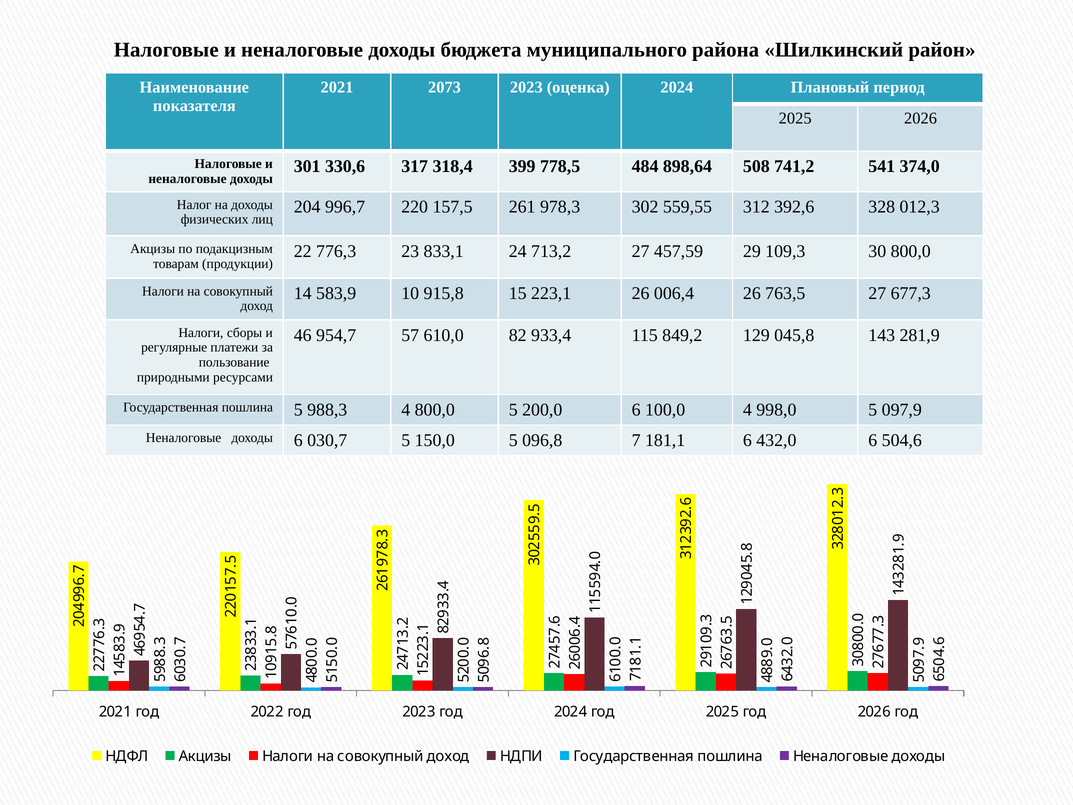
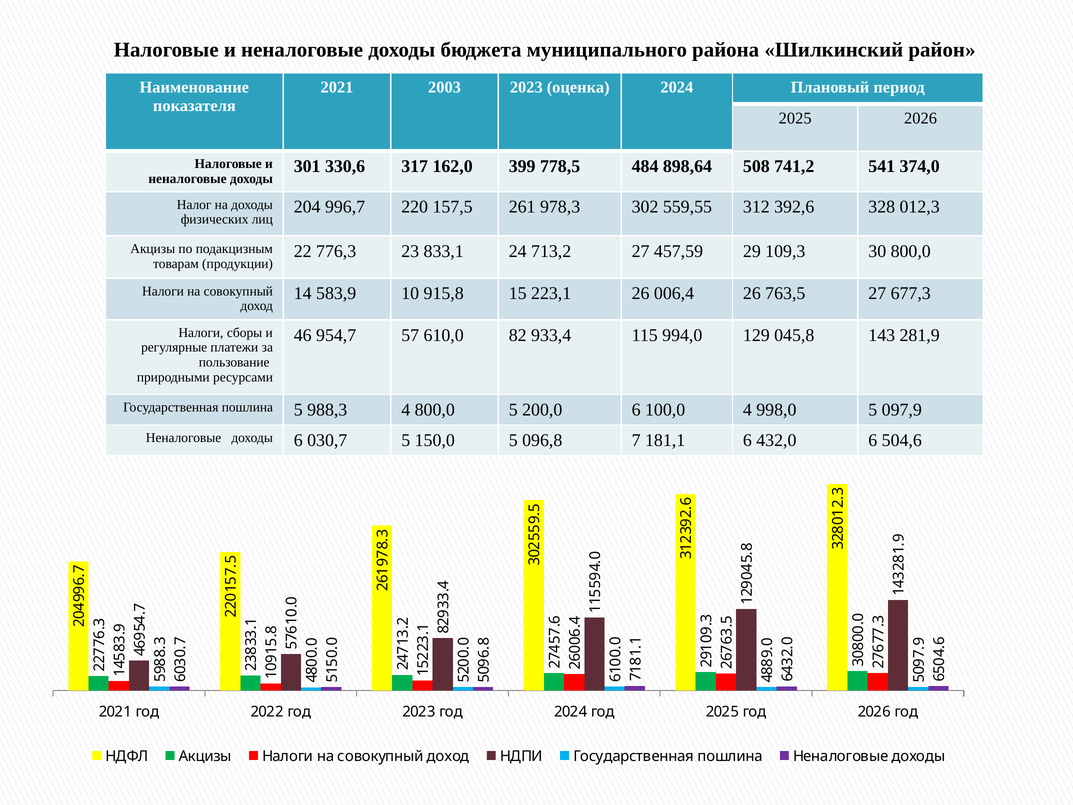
2073: 2073 -> 2003
318,4: 318,4 -> 162,0
849,2: 849,2 -> 994,0
